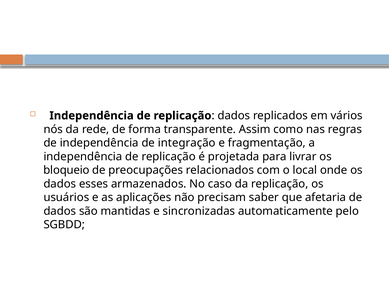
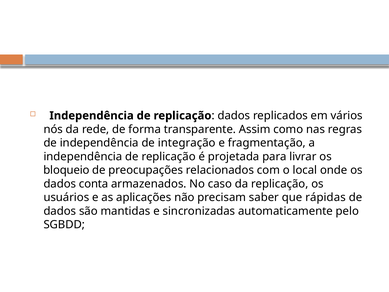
esses: esses -> conta
afetaria: afetaria -> rápidas
